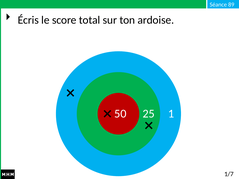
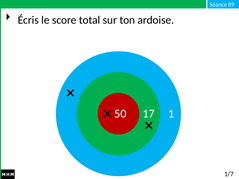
25: 25 -> 17
